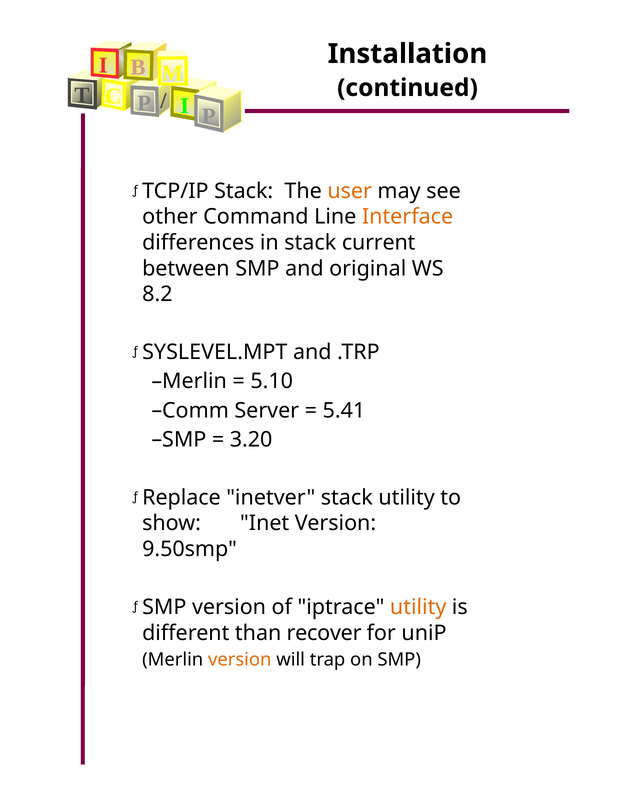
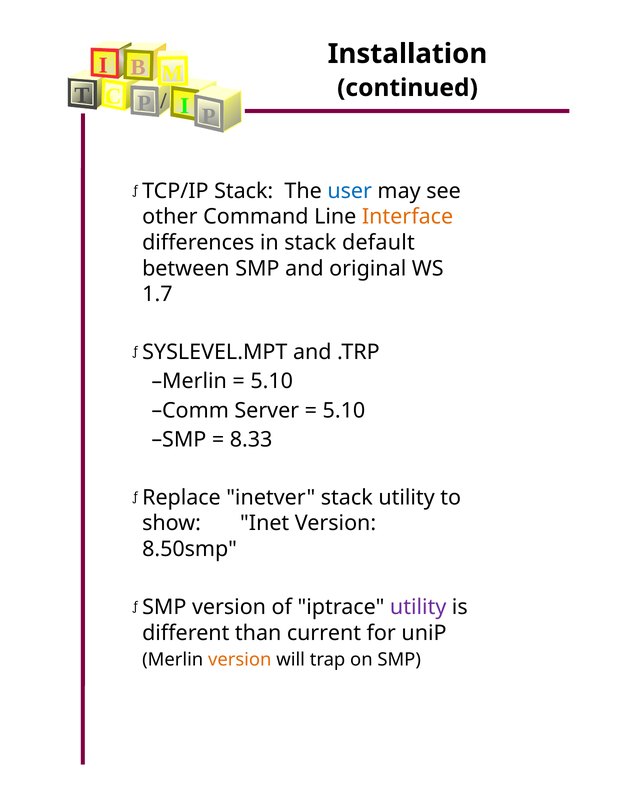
user colour: orange -> blue
current: current -> default
8.2: 8.2 -> 1.7
5.41 at (344, 410): 5.41 -> 5.10
3.20: 3.20 -> 8.33
9.50smp: 9.50smp -> 8.50smp
utility at (418, 607) colour: orange -> purple
recover: recover -> current
